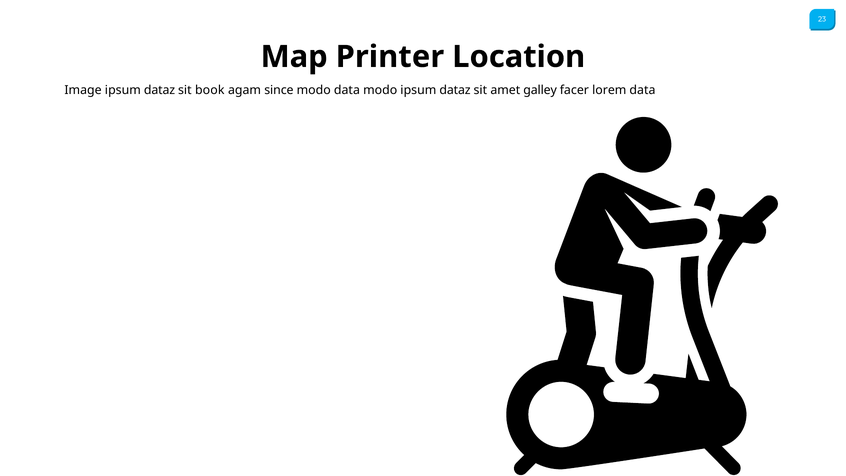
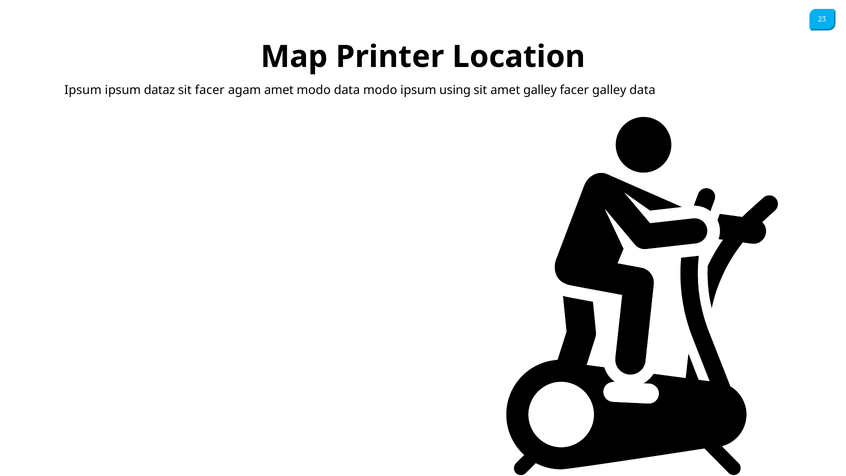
Image at (83, 90): Image -> Ipsum
sit book: book -> facer
agam since: since -> amet
dataz at (455, 90): dataz -> using
facer lorem: lorem -> galley
